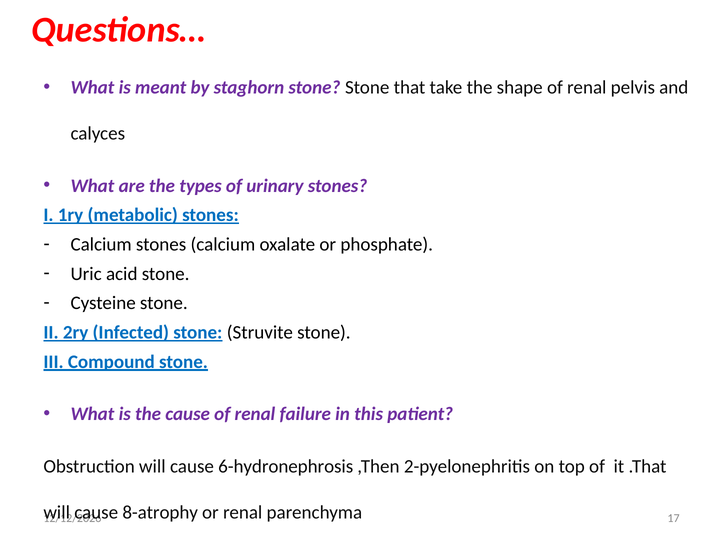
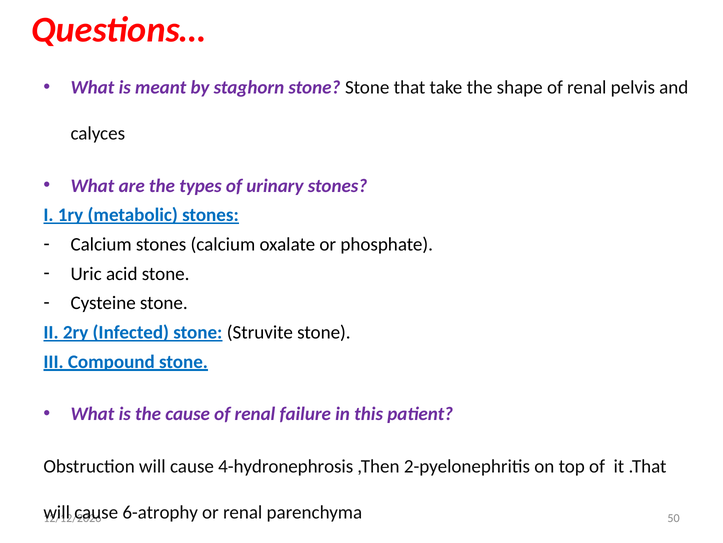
6-hydronephrosis: 6-hydronephrosis -> 4-hydronephrosis
8-atrophy: 8-atrophy -> 6-atrophy
17: 17 -> 50
